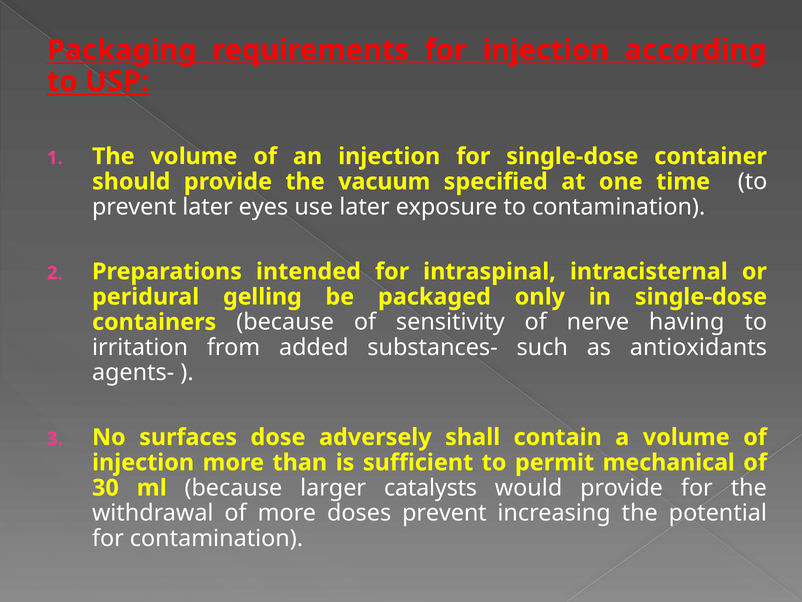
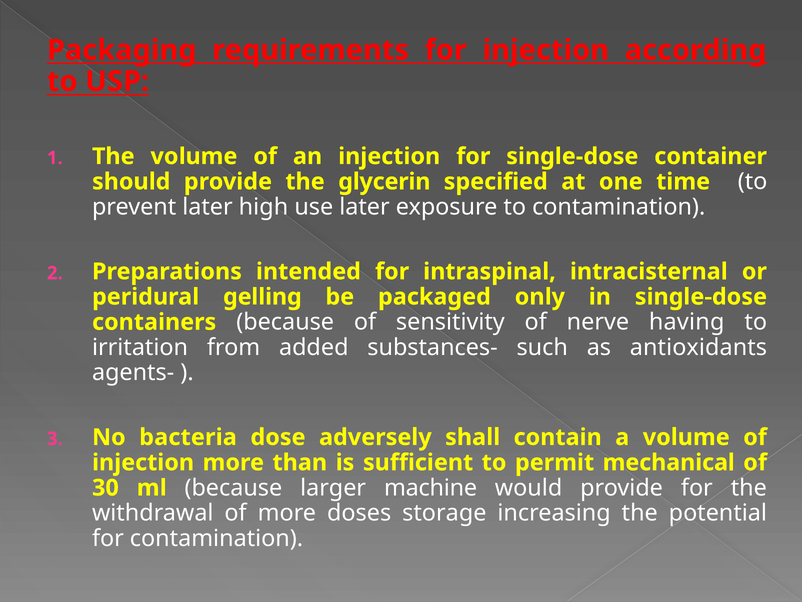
vacuum: vacuum -> glycerin
eyes: eyes -> high
surfaces: surfaces -> bacteria
catalysts: catalysts -> machine
doses prevent: prevent -> storage
